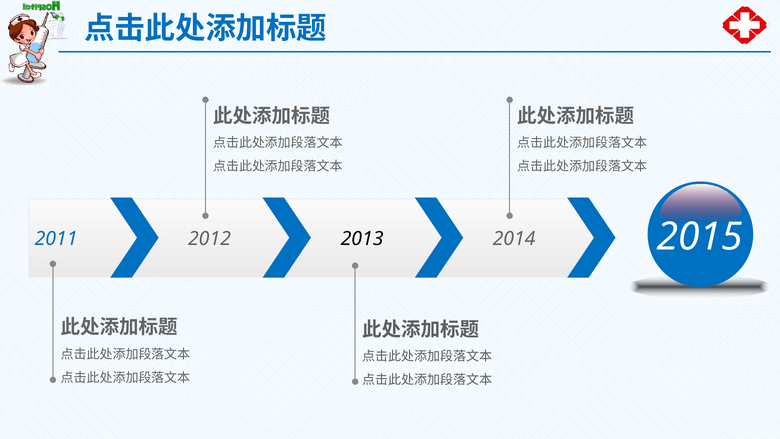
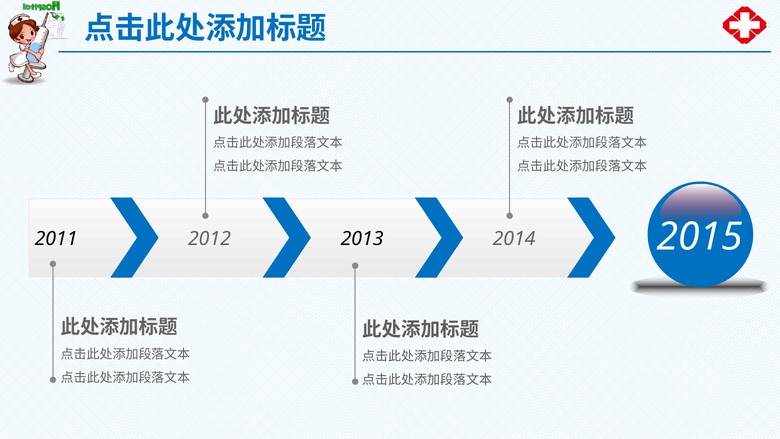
2011 colour: blue -> black
